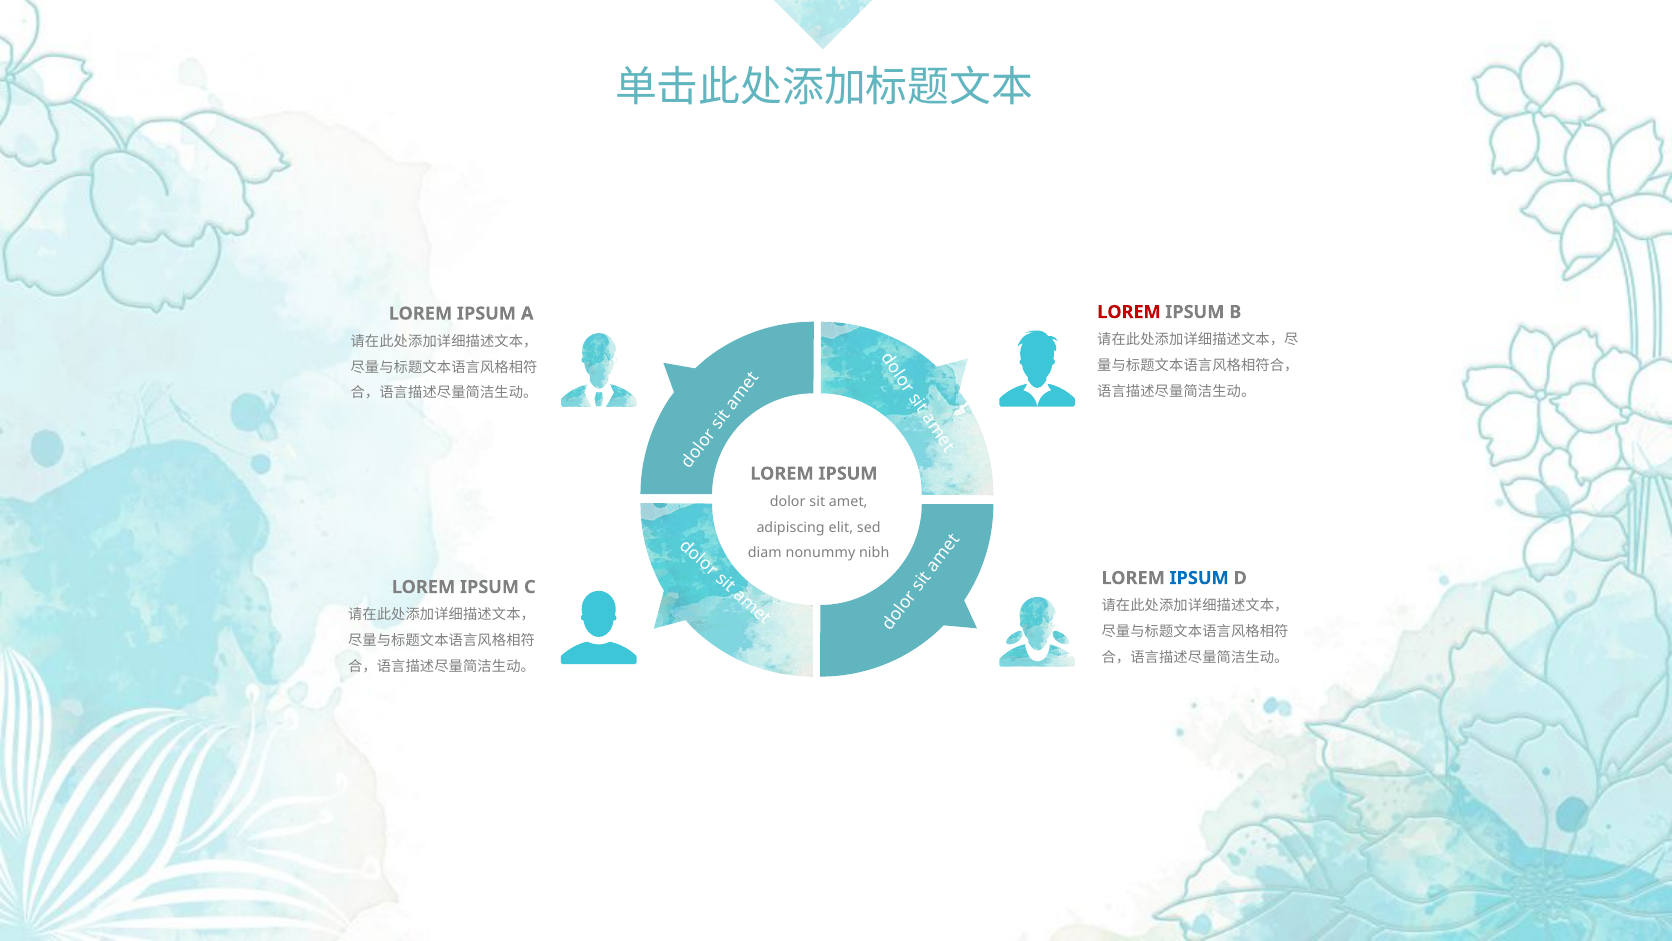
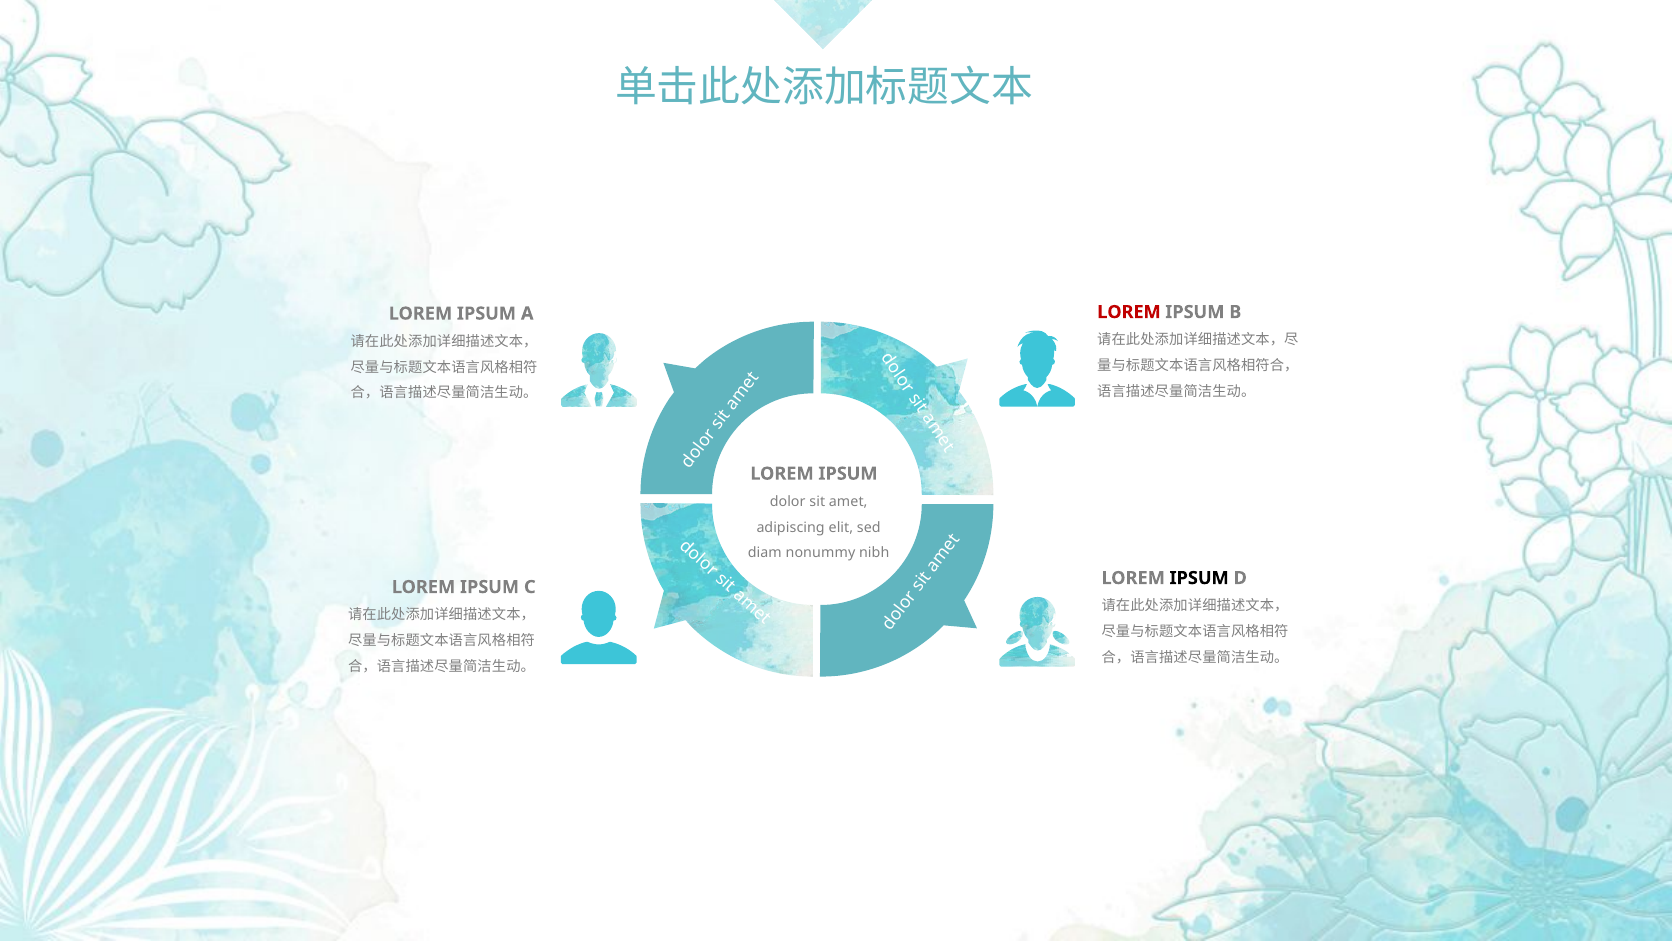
IPSUM at (1199, 578) colour: blue -> black
